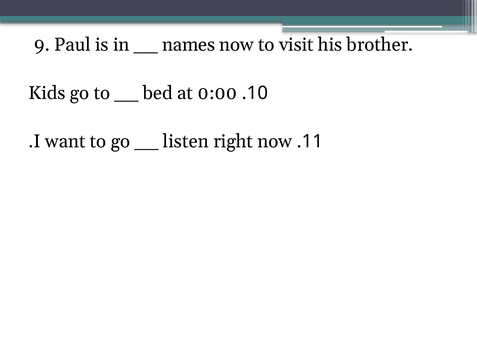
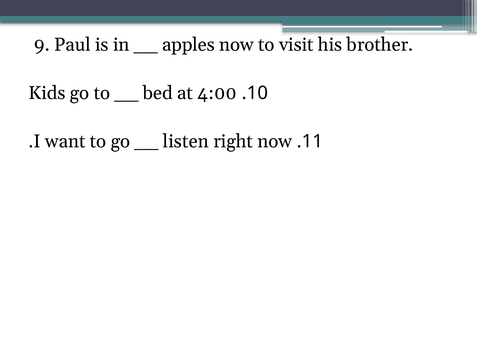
names: names -> apples
0:00: 0:00 -> 4:00
